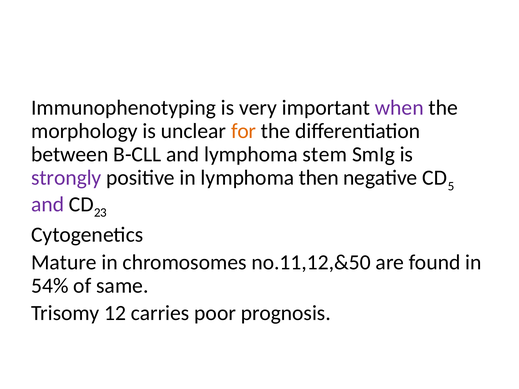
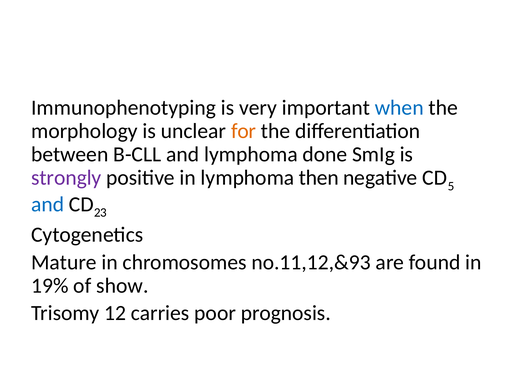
when colour: purple -> blue
stem: stem -> done
and at (48, 204) colour: purple -> blue
no.11,12,&50: no.11,12,&50 -> no.11,12,&93
54%: 54% -> 19%
same: same -> show
